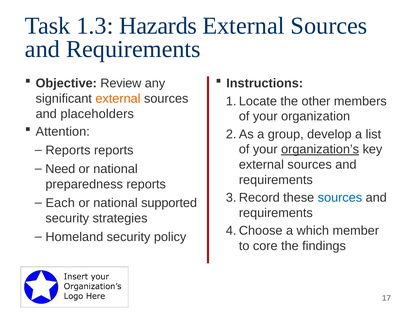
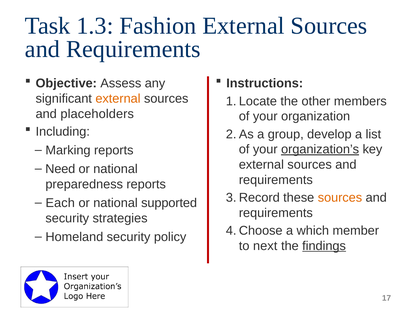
Hazards: Hazards -> Fashion
Review: Review -> Assess
Attention: Attention -> Including
Reports at (68, 150): Reports -> Marking
sources at (340, 198) colour: blue -> orange
core: core -> next
findings underline: none -> present
